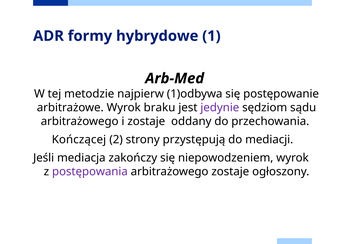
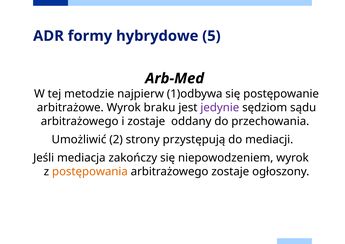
1: 1 -> 5
Kończącej: Kończącej -> Umożliwić
postępowania colour: purple -> orange
